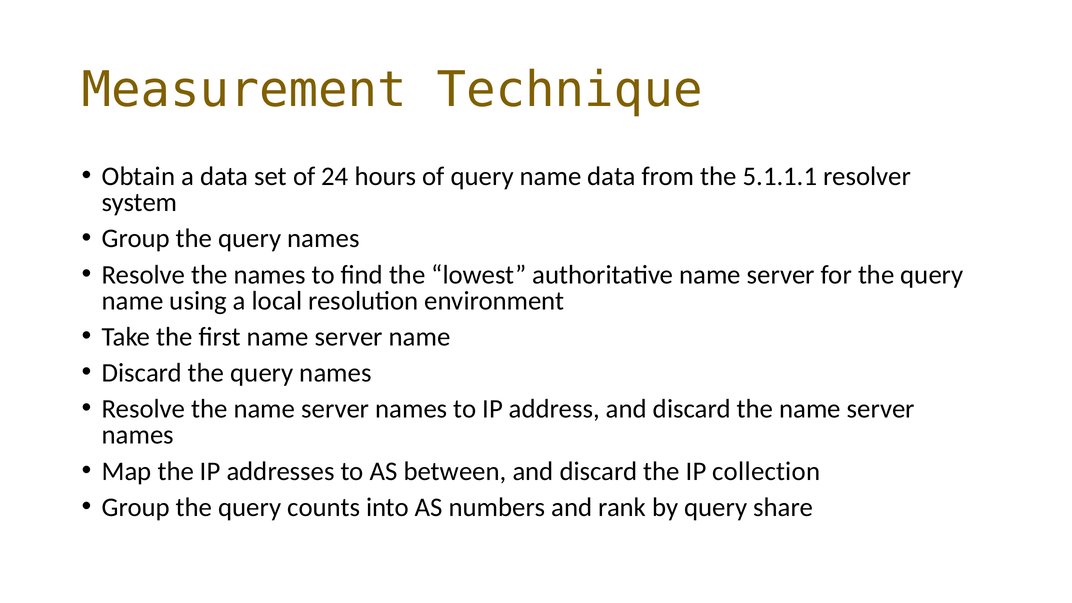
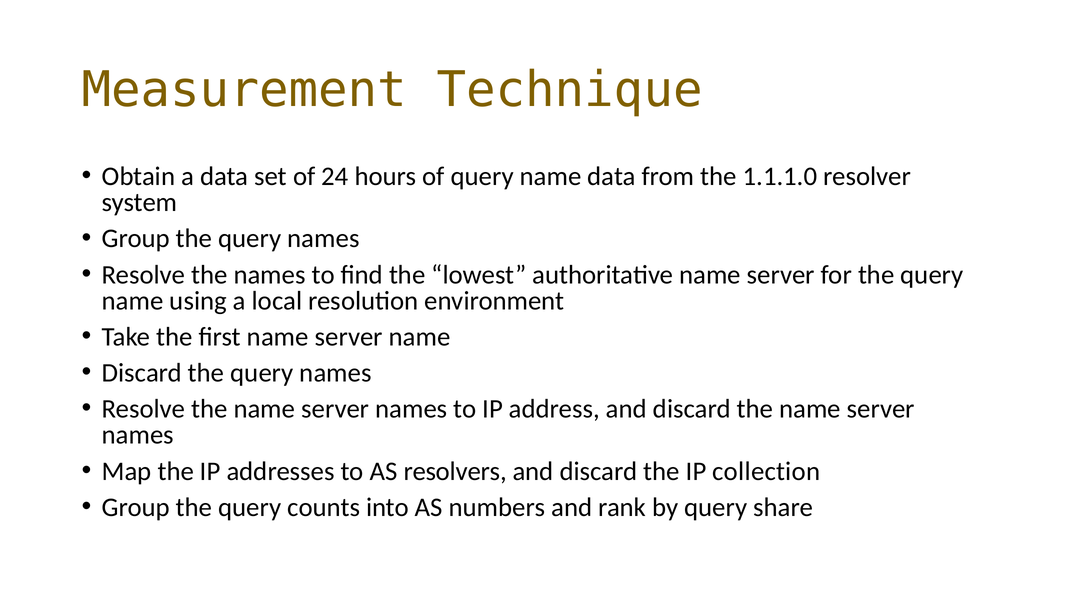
5.1.1.1: 5.1.1.1 -> 1.1.1.0
between: between -> resolvers
